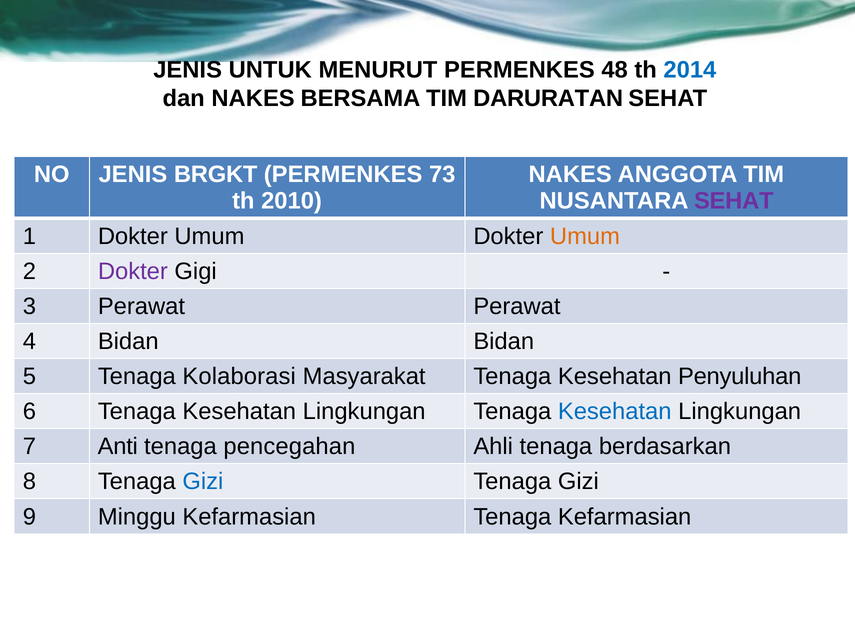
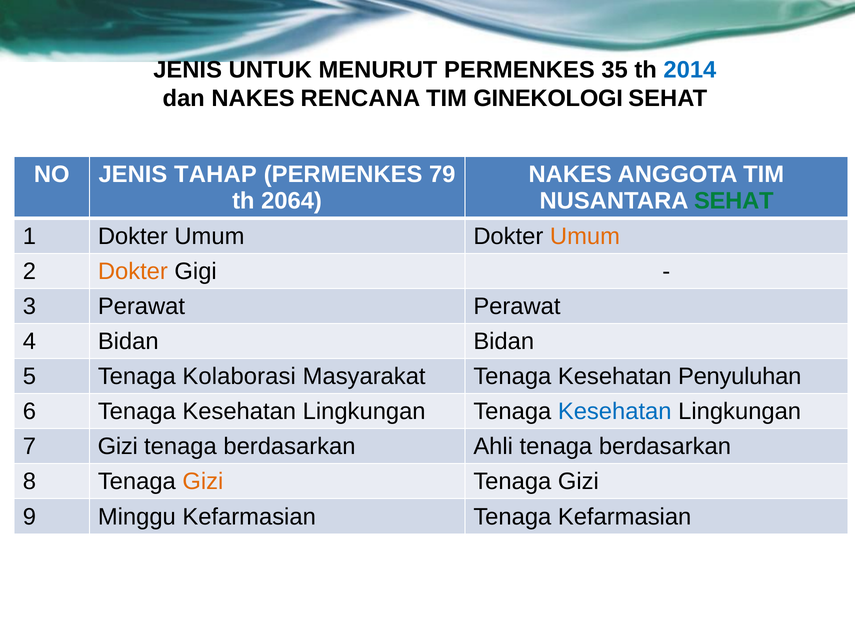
48: 48 -> 35
BERSAMA: BERSAMA -> RENCANA
DARURATAN: DARURATAN -> GINEKOLOGI
BRGKT: BRGKT -> TAHAP
73: 73 -> 79
2010: 2010 -> 2064
SEHAT at (734, 201) colour: purple -> green
Dokter at (133, 271) colour: purple -> orange
7 Anti: Anti -> Gizi
pencegahan at (289, 447): pencegahan -> berdasarkan
Gizi at (203, 482) colour: blue -> orange
